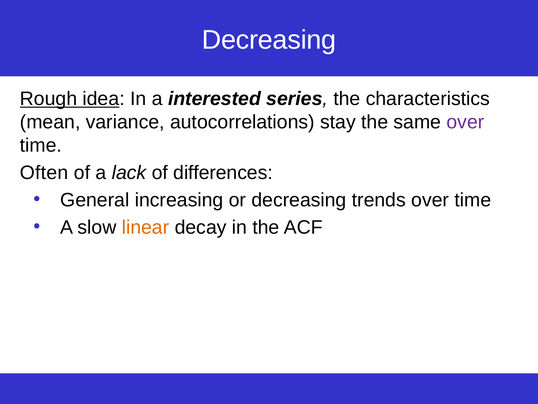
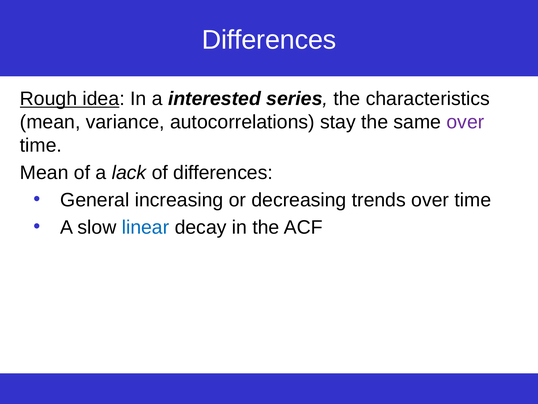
Decreasing at (269, 40): Decreasing -> Differences
Often at (44, 173): Often -> Mean
linear colour: orange -> blue
